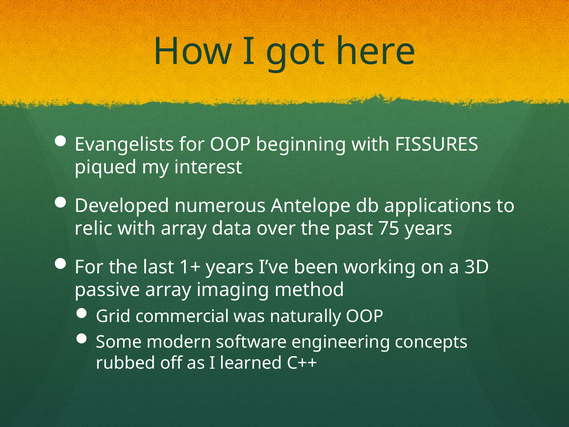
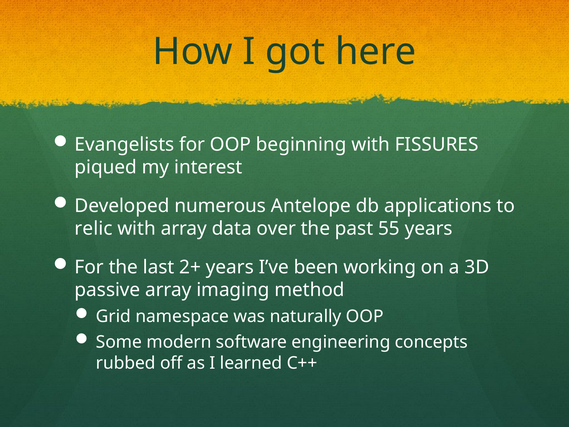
75: 75 -> 55
1+: 1+ -> 2+
commercial: commercial -> namespace
